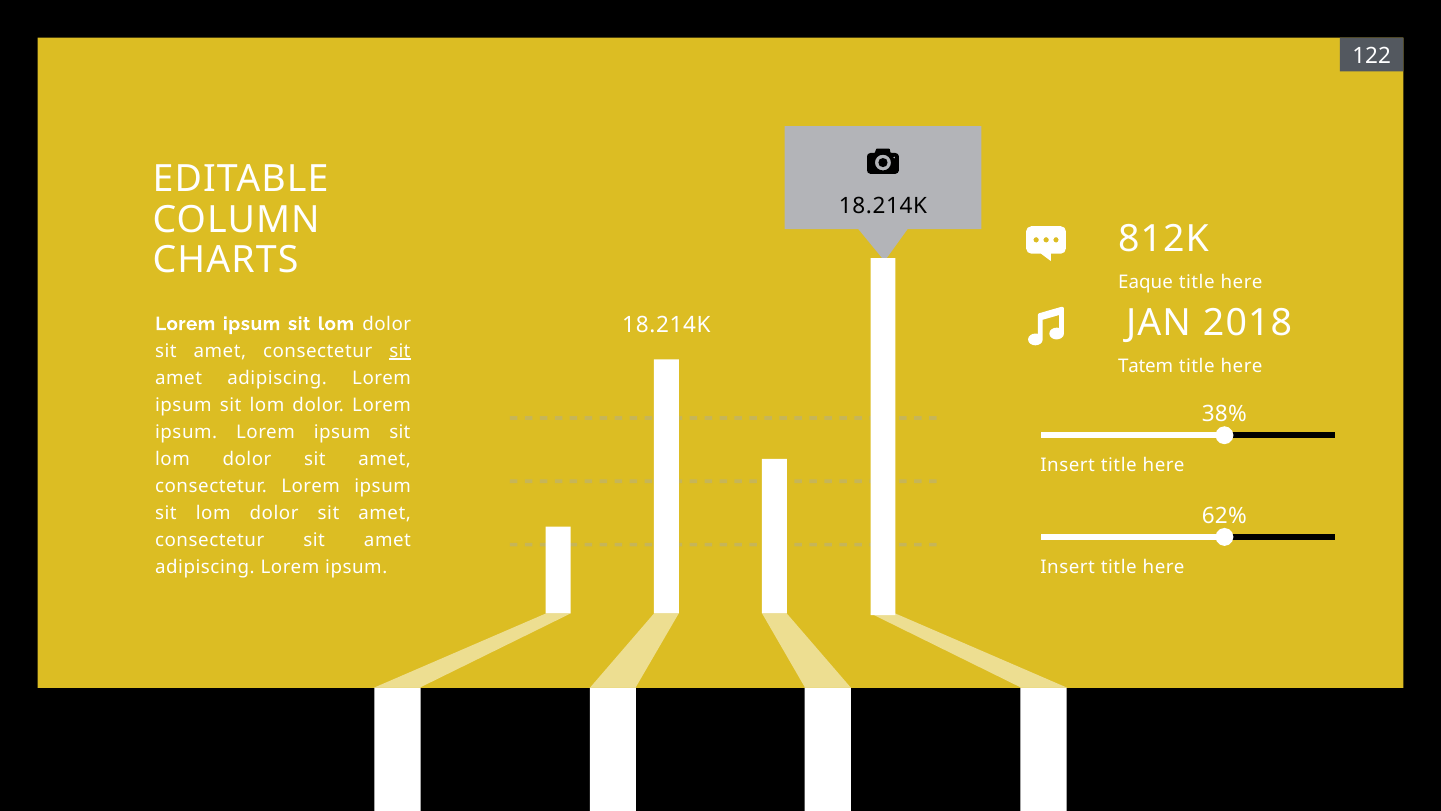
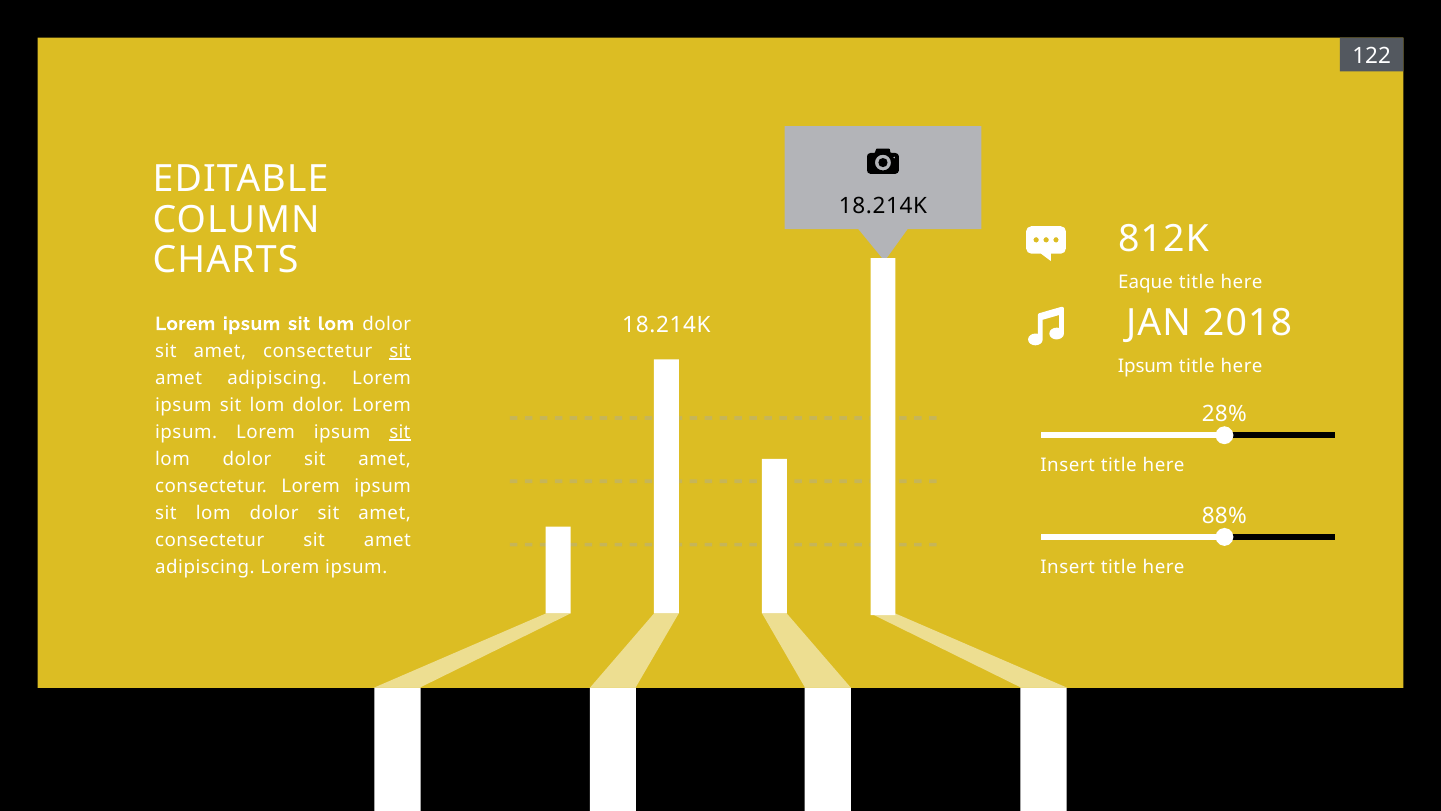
Tatem at (1146, 366): Tatem -> Ipsum
38%: 38% -> 28%
sit at (400, 432) underline: none -> present
62%: 62% -> 88%
